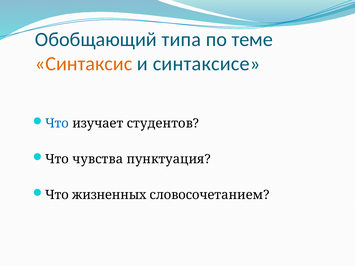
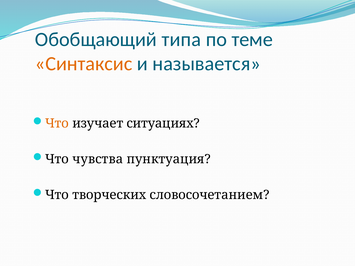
синтаксисе: синтаксисе -> называется
Что at (57, 123) colour: blue -> orange
студентов: студентов -> ситуациях
жизненных: жизненных -> творческих
